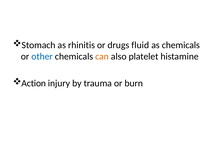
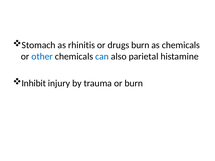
drugs fluid: fluid -> burn
can colour: orange -> blue
platelet: platelet -> parietal
Action: Action -> Inhibit
